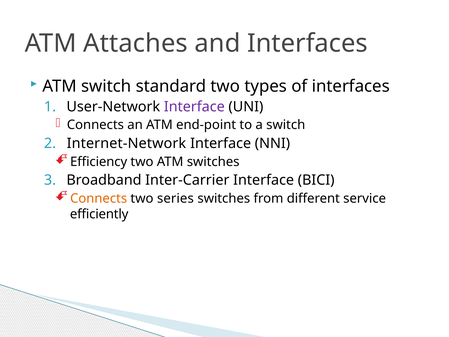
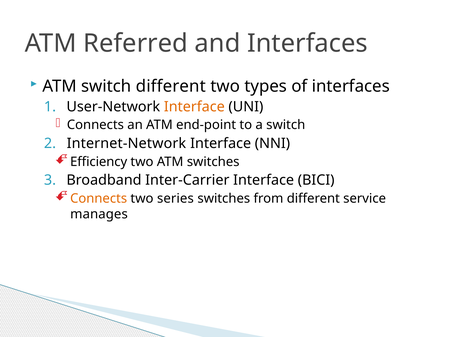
Attaches: Attaches -> Referred
switch standard: standard -> different
Interface at (194, 107) colour: purple -> orange
efficiently: efficiently -> manages
